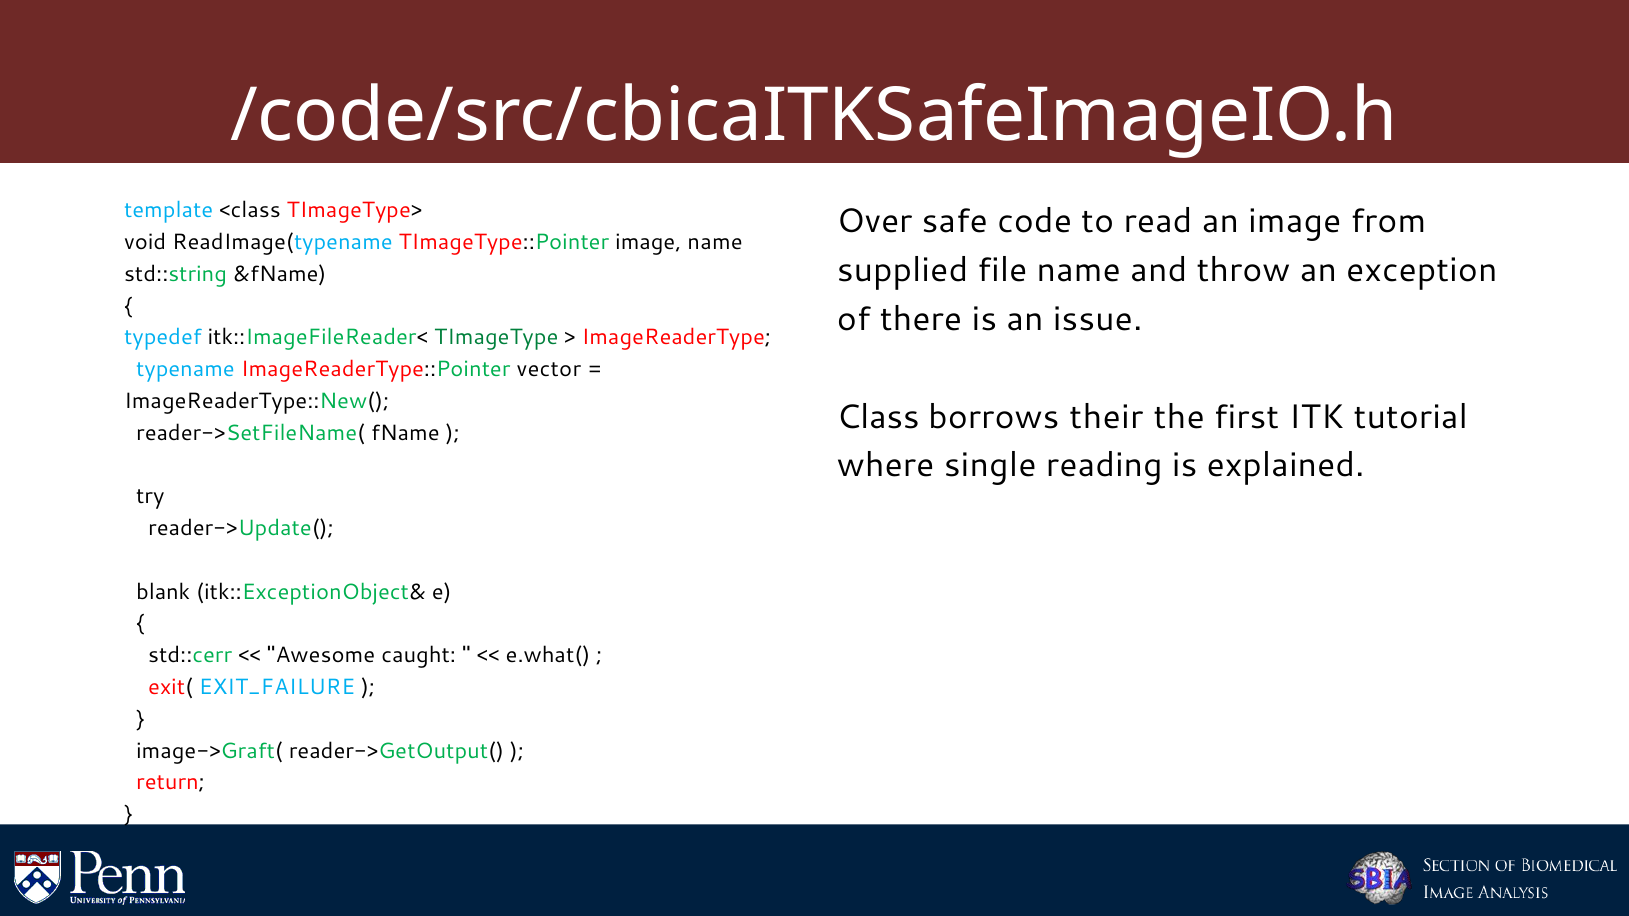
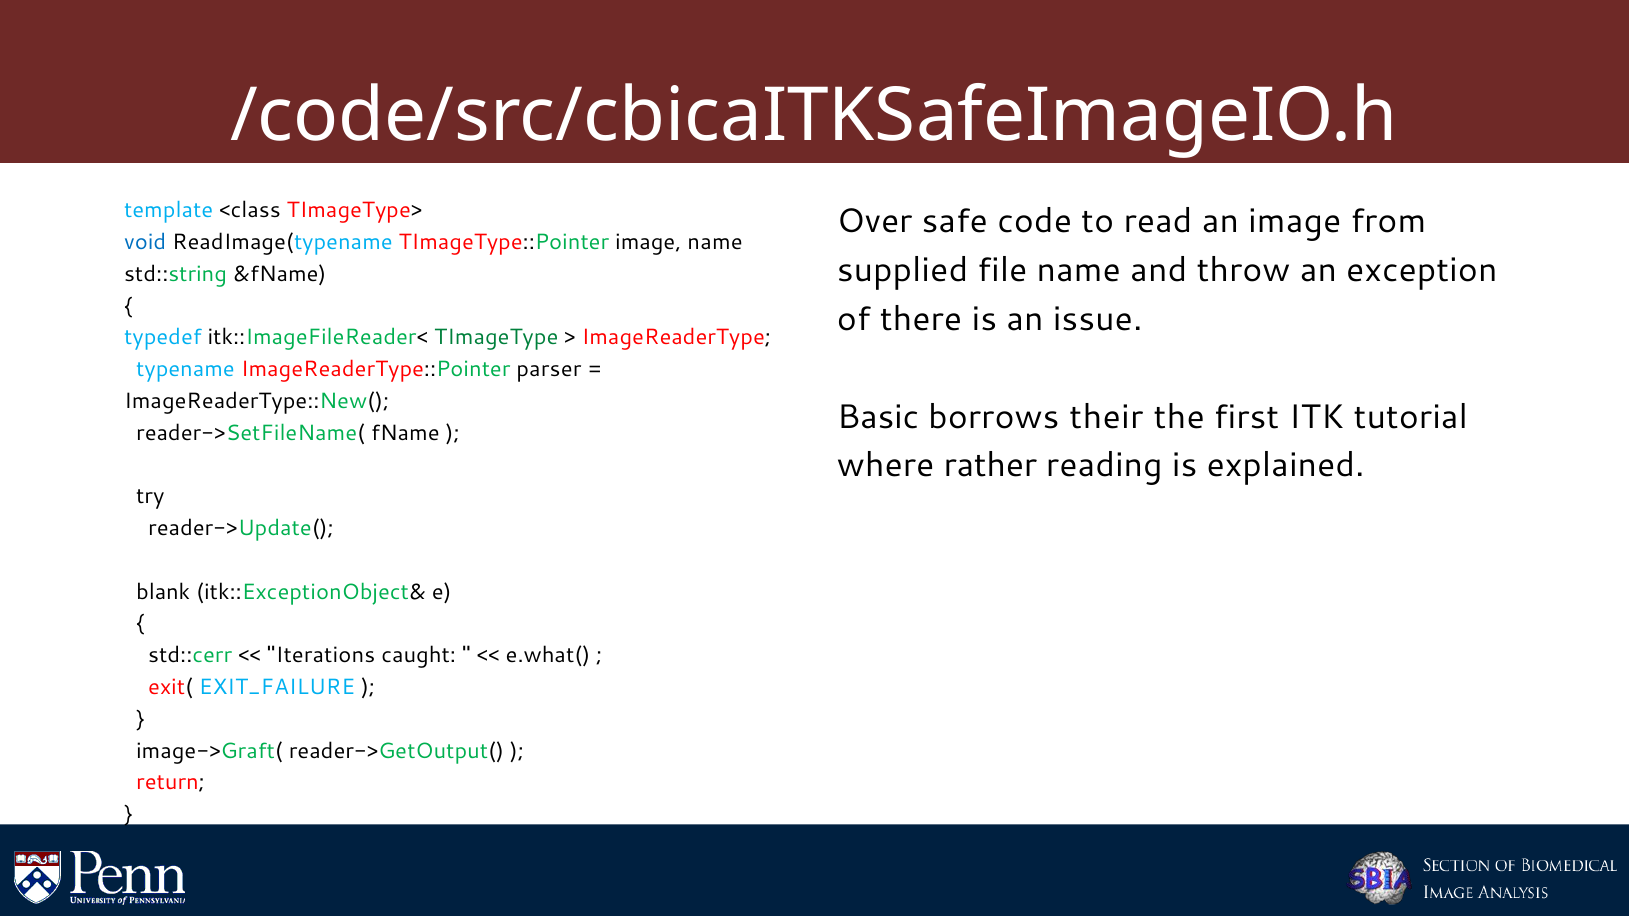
void colour: black -> blue
vector: vector -> parser
Class: Class -> Basic
single: single -> rather
Awesome: Awesome -> Iterations
